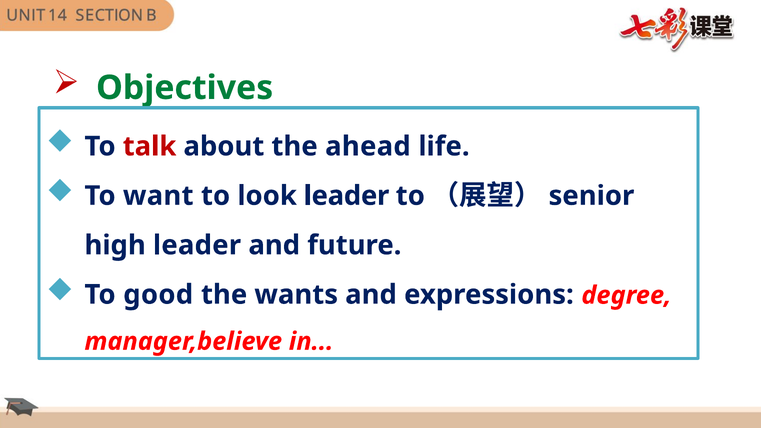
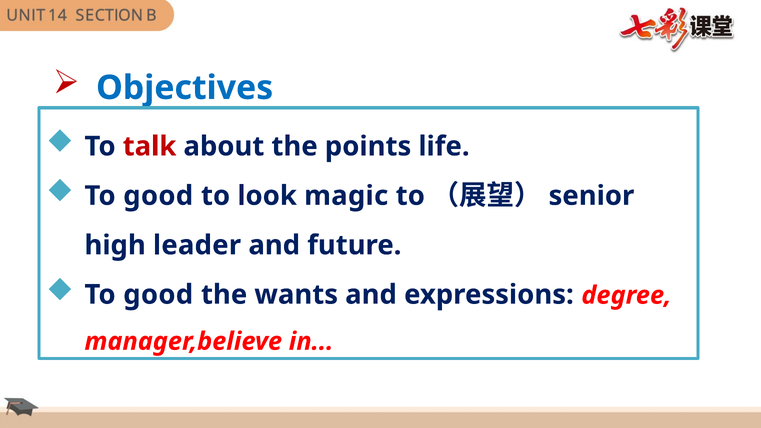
Objectives colour: green -> blue
ahead: ahead -> points
want at (158, 196): want -> good
look leader: leader -> magic
